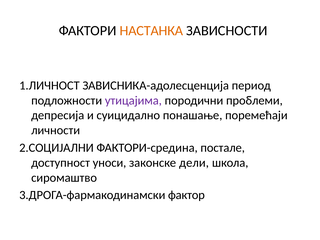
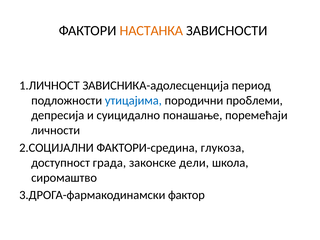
утицајима colour: purple -> blue
постале: постале -> глукоза
уноси: уноси -> града
